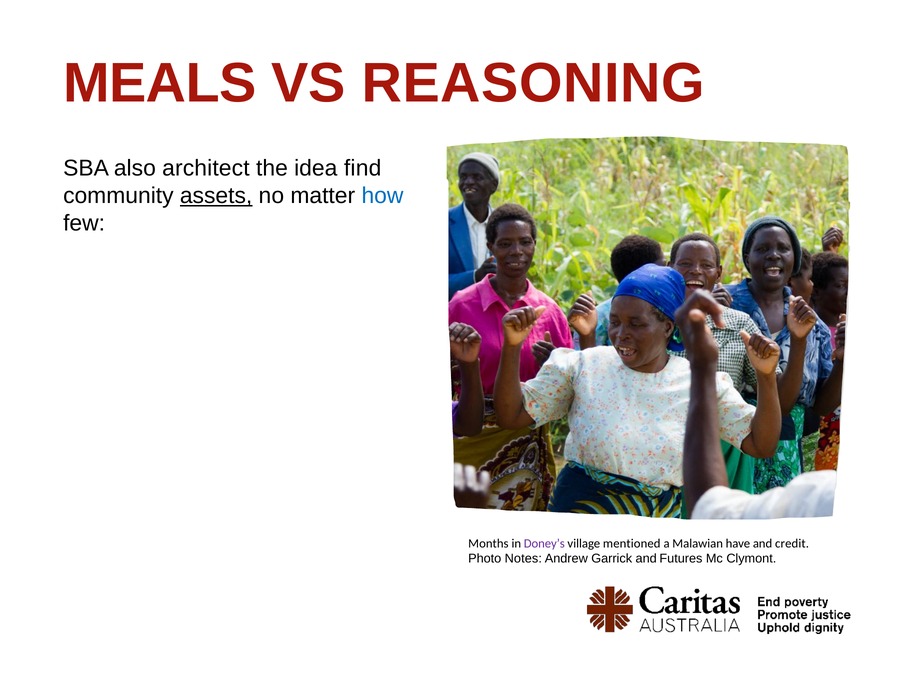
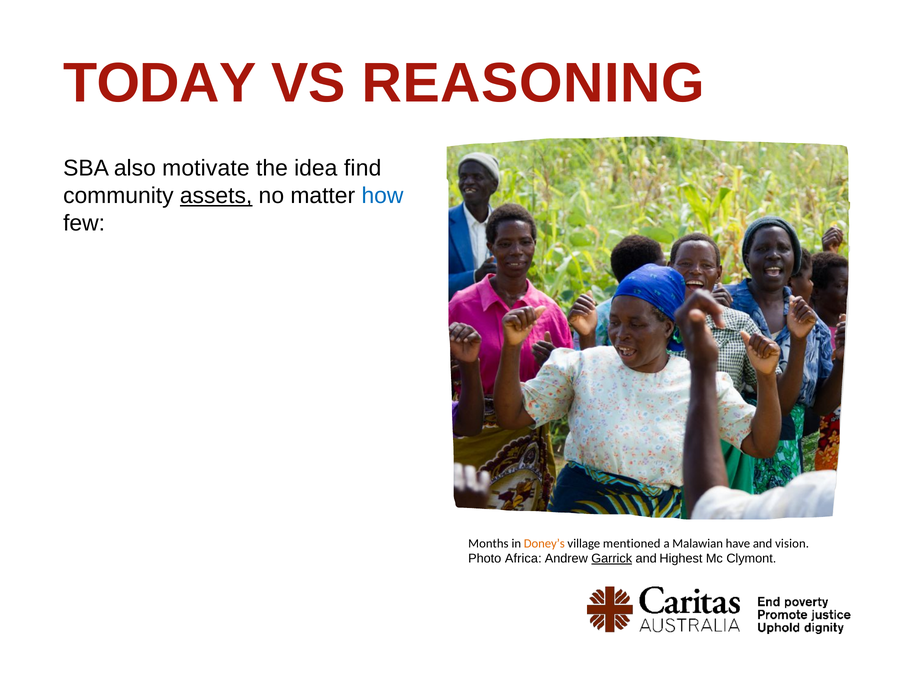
MEALS: MEALS -> TODAY
architect: architect -> motivate
Doney’s colour: purple -> orange
credit: credit -> vision
Notes: Notes -> Africa
Garrick underline: none -> present
Futures: Futures -> Highest
